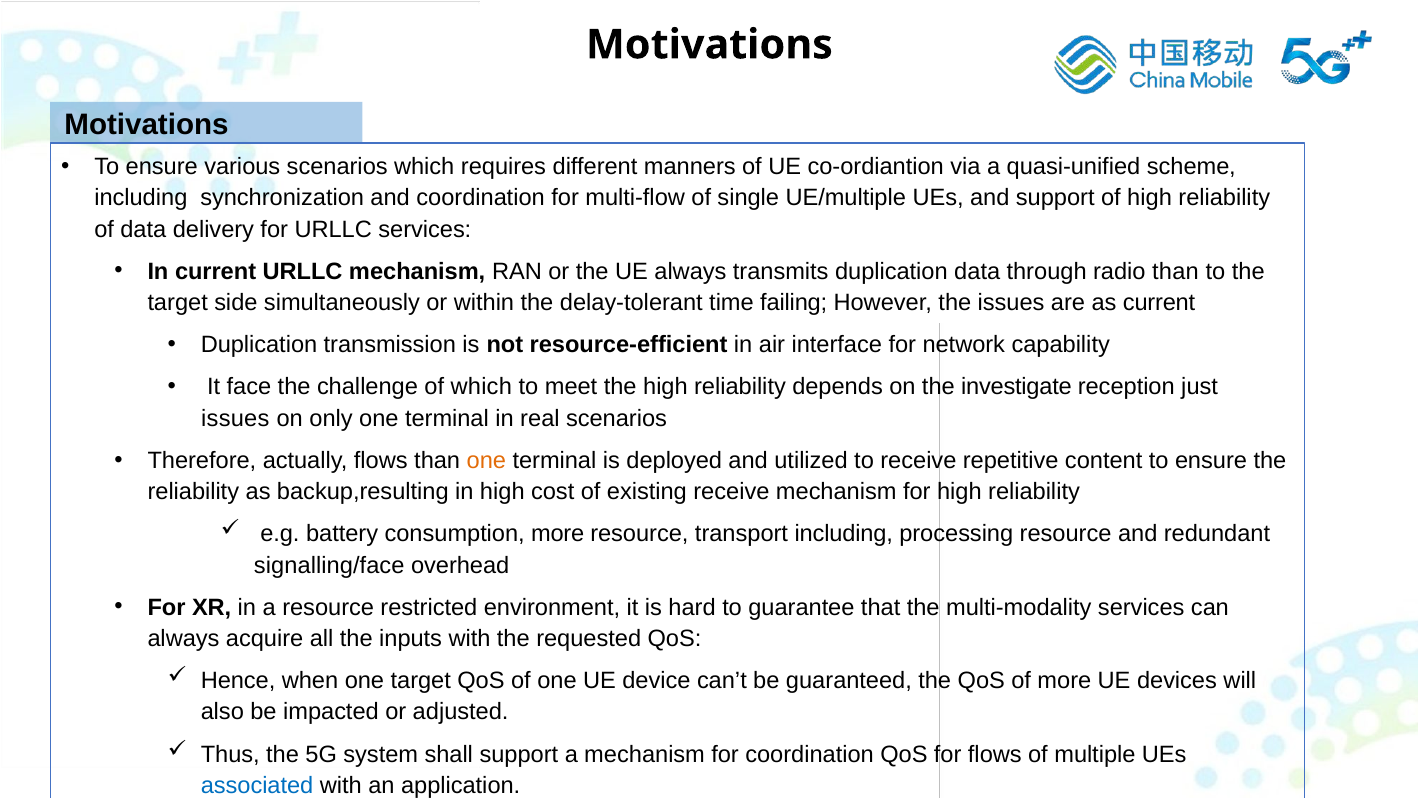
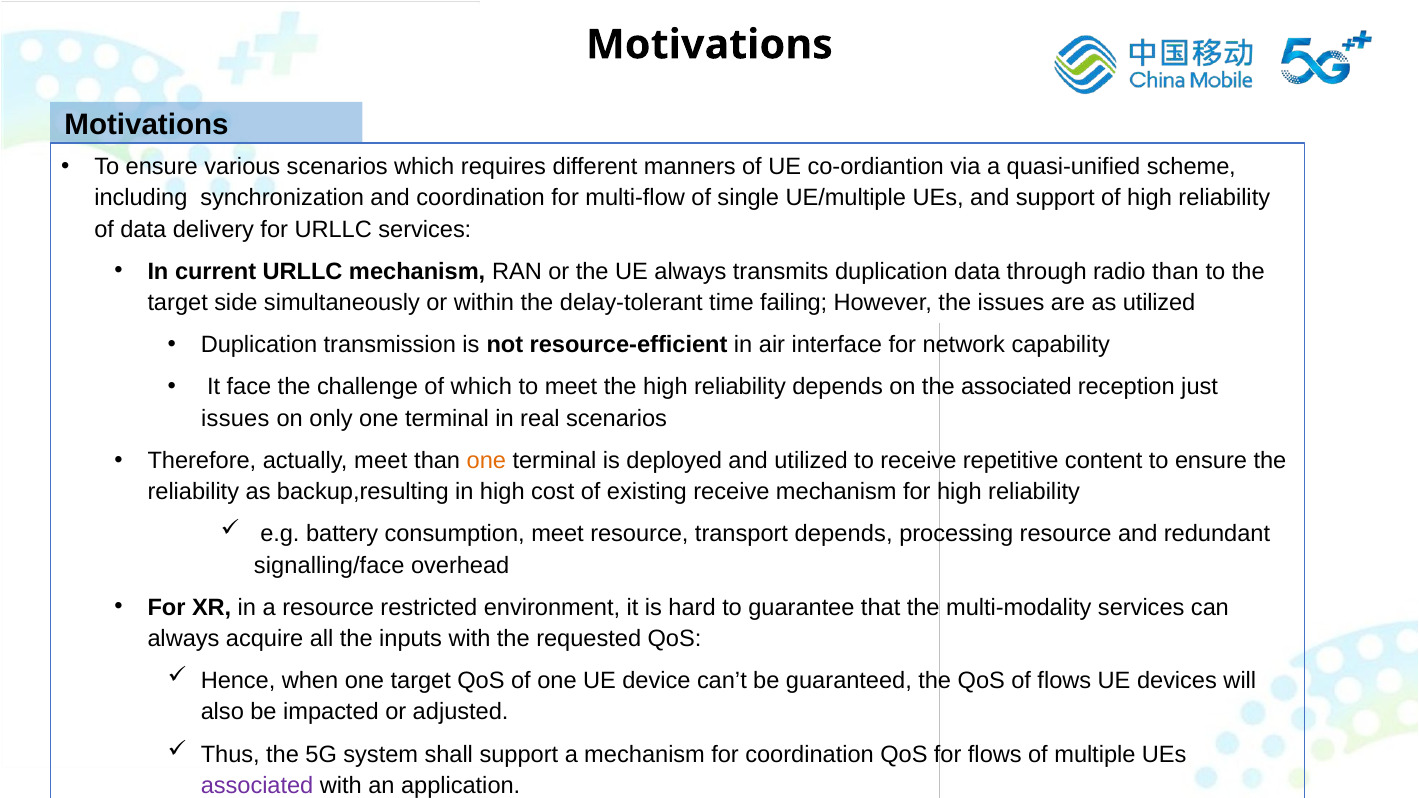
as current: current -> utilized
the investigate: investigate -> associated
actually flows: flows -> meet
consumption more: more -> meet
transport including: including -> depends
of more: more -> flows
associated at (257, 786) colour: blue -> purple
